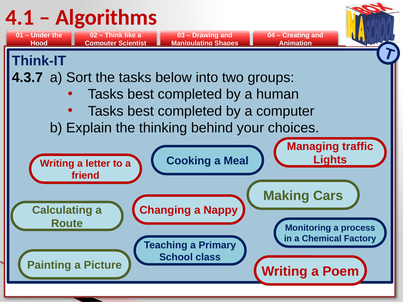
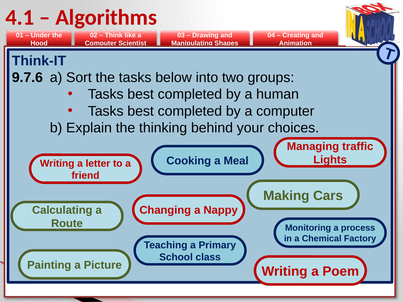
4.3.7: 4.3.7 -> 9.7.6
